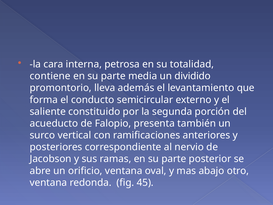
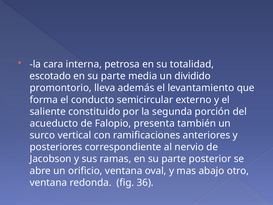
contiene: contiene -> escotado
45: 45 -> 36
